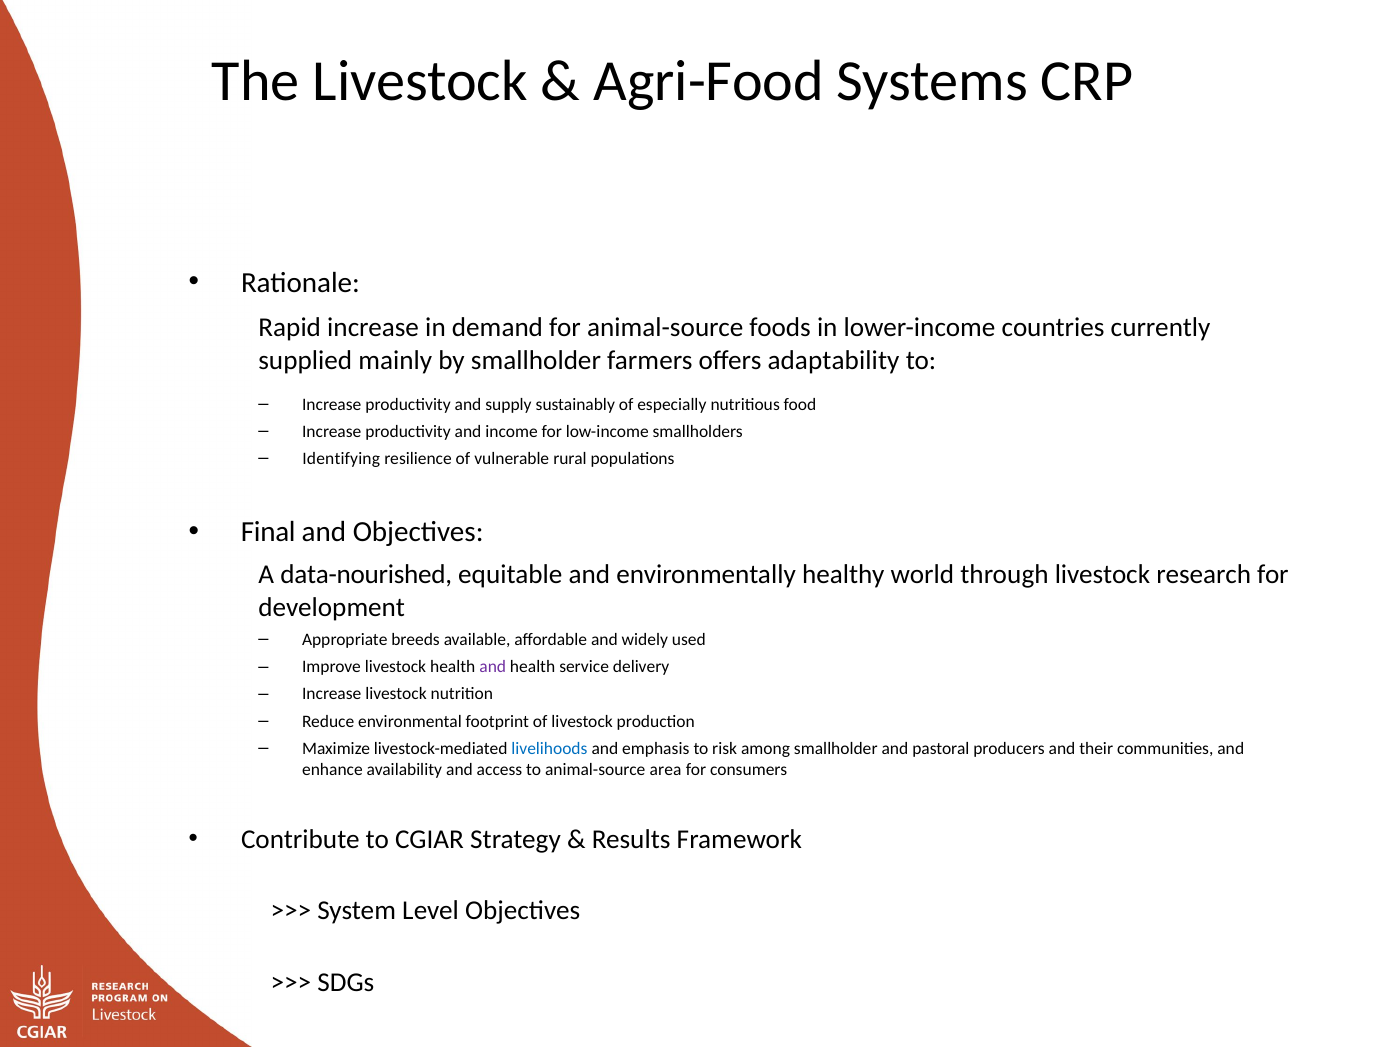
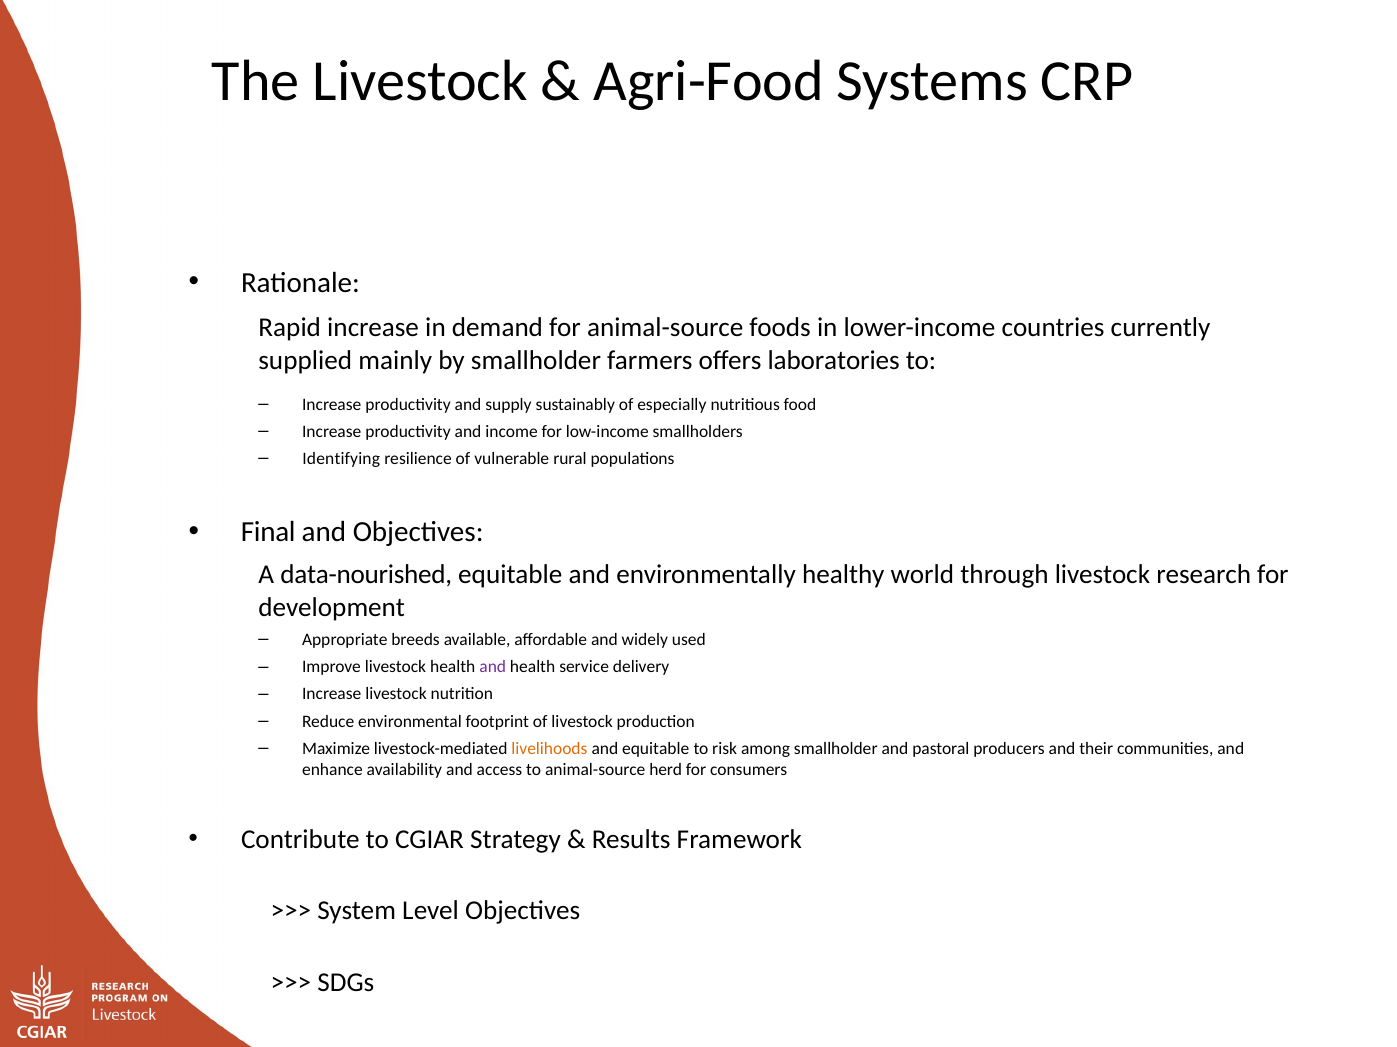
adaptability: adaptability -> laboratories
livelihoods colour: blue -> orange
and emphasis: emphasis -> equitable
area: area -> herd
